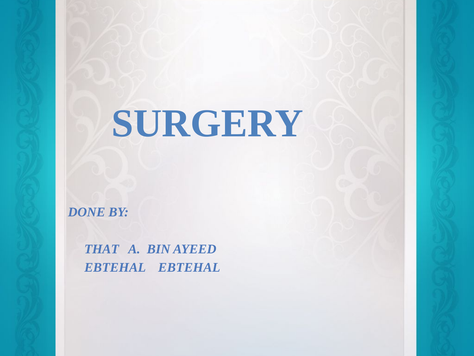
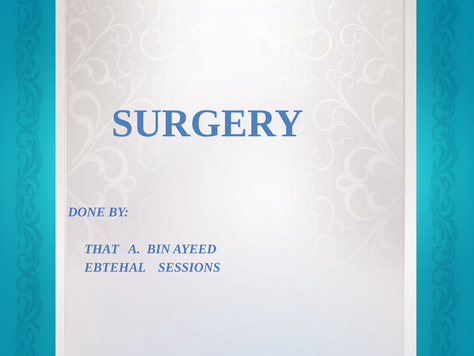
EBTEHAL EBTEHAL: EBTEHAL -> SESSIONS
